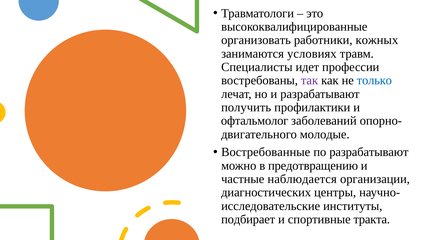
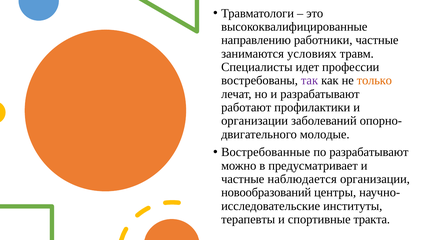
организовать: организовать -> направлению
работники кожных: кожных -> частные
только colour: blue -> orange
получить: получить -> работают
офтальмолог at (255, 121): офтальмолог -> организации
предотвращению: предотвращению -> предусматривает
диагностических: диагностических -> новообразований
подбирает: подбирает -> терапевты
